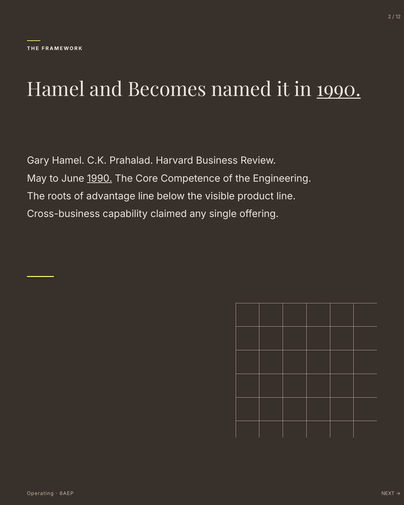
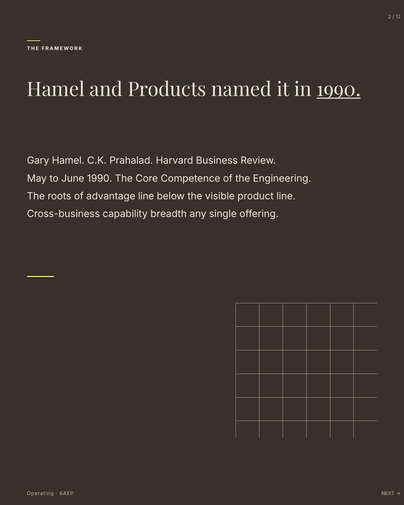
Becomes: Becomes -> Products
1990 at (100, 178) underline: present -> none
claimed: claimed -> breadth
